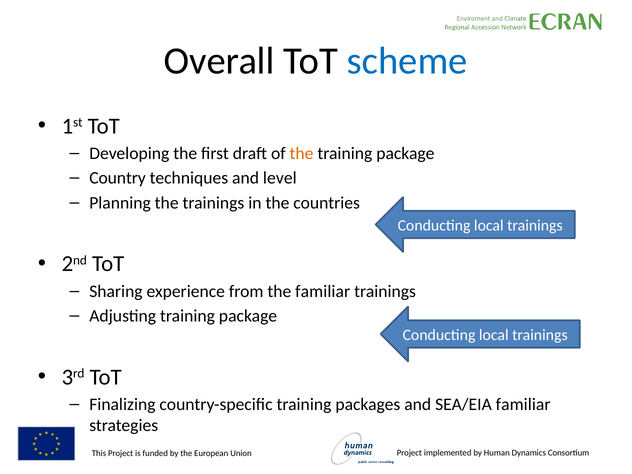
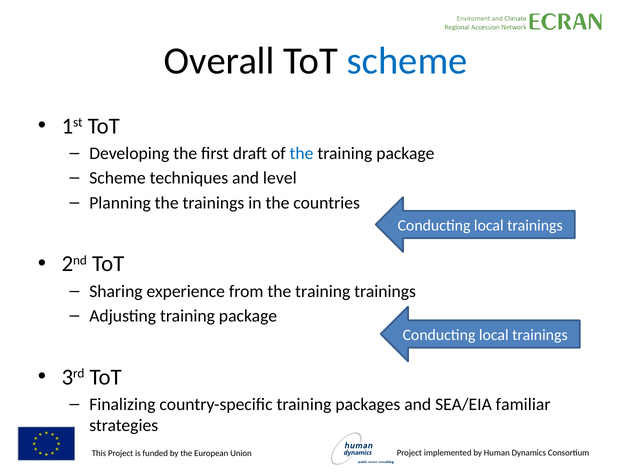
the at (301, 153) colour: orange -> blue
Country at (118, 178): Country -> Scheme
from the familiar: familiar -> training
